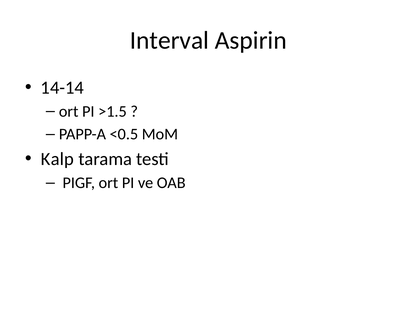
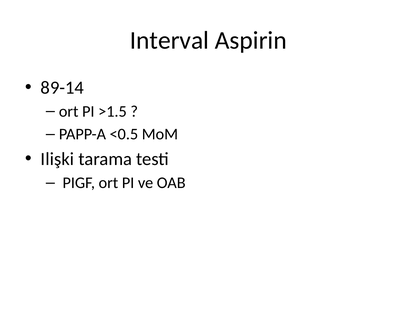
14-14: 14-14 -> 89-14
Kalp: Kalp -> Ilişki
